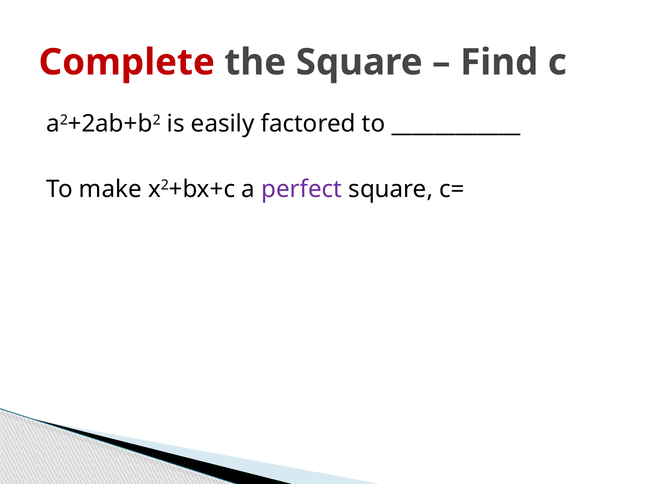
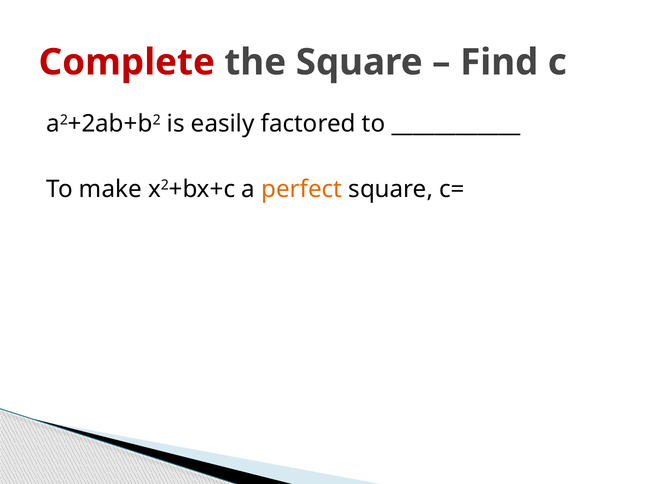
perfect colour: purple -> orange
